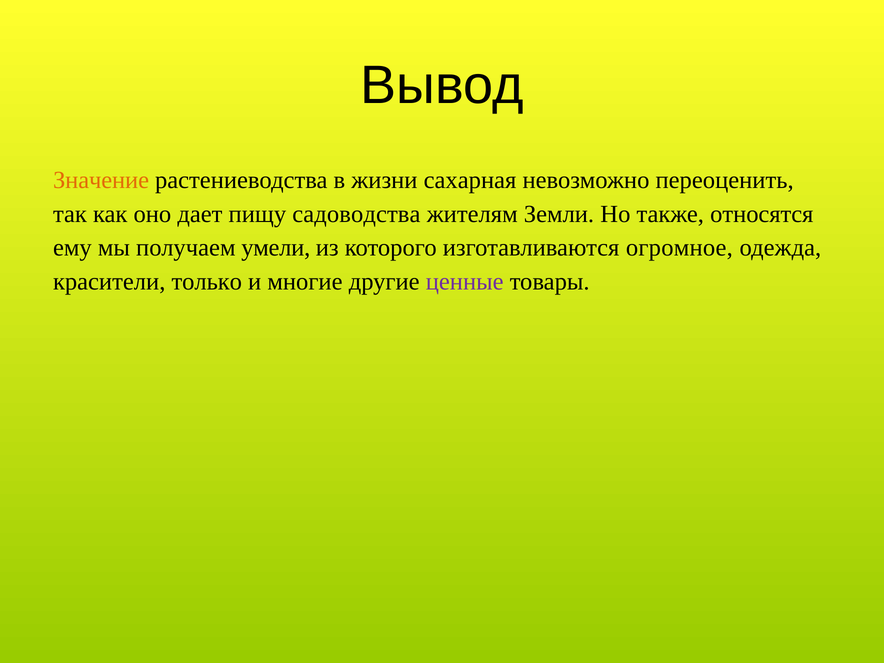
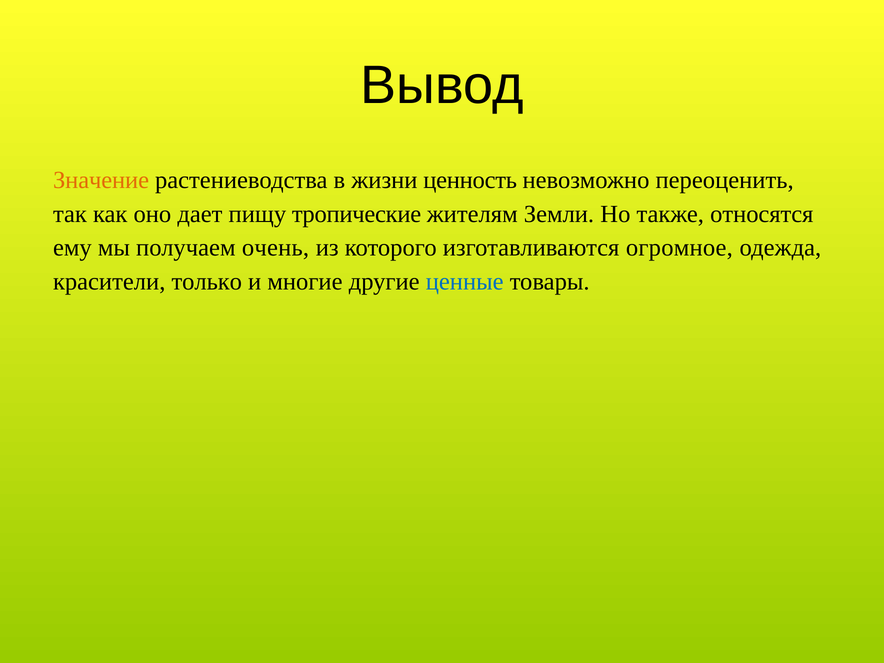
сахарная: сахарная -> ценность
садоводства: садоводства -> тропические
умели: умели -> очень
ценные colour: purple -> blue
